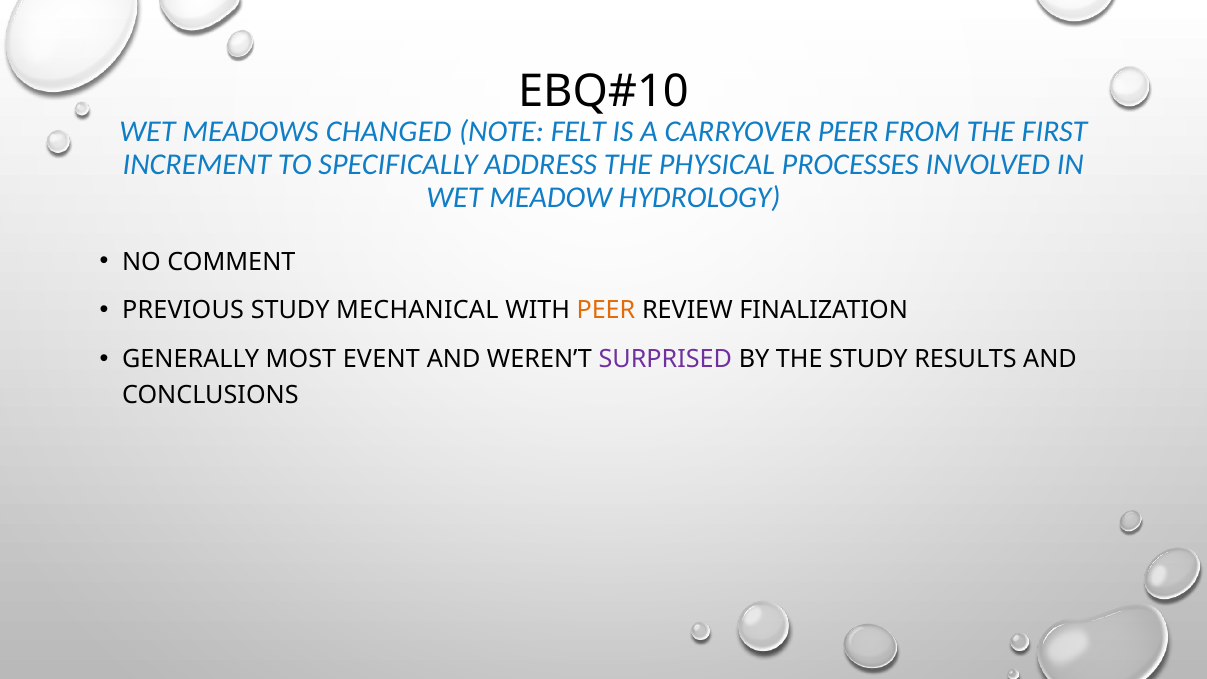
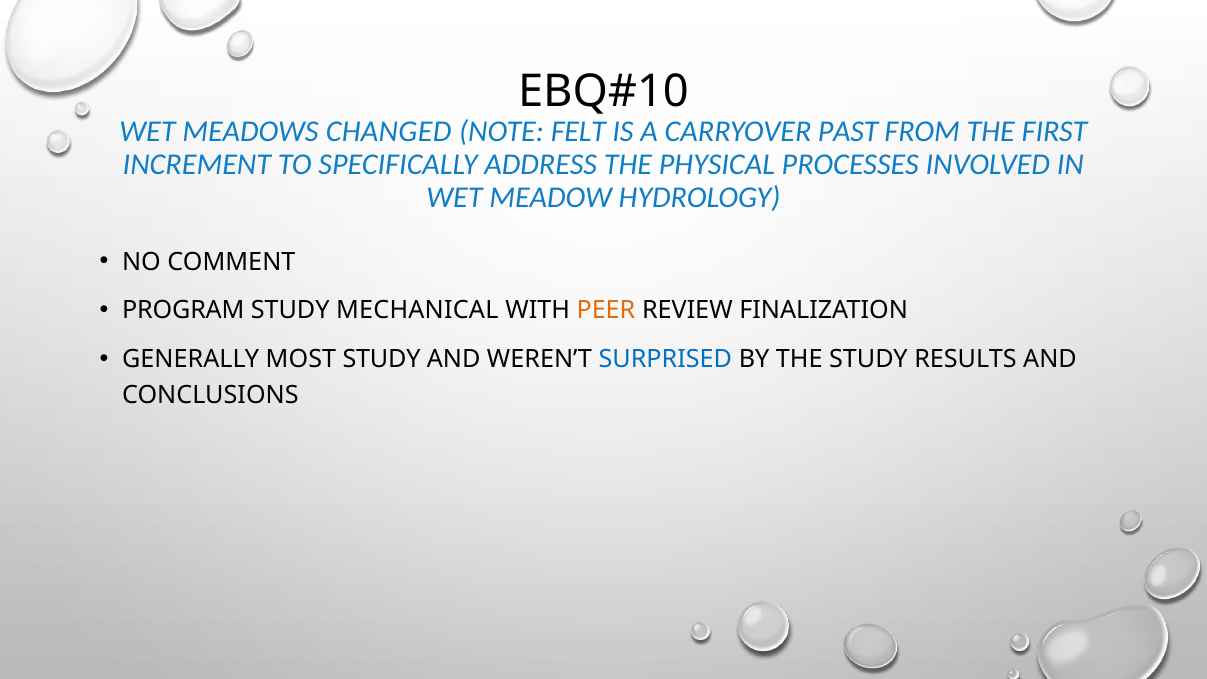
CARRYOVER PEER: PEER -> PAST
PREVIOUS: PREVIOUS -> PROGRAM
MOST EVENT: EVENT -> STUDY
SURPRISED colour: purple -> blue
